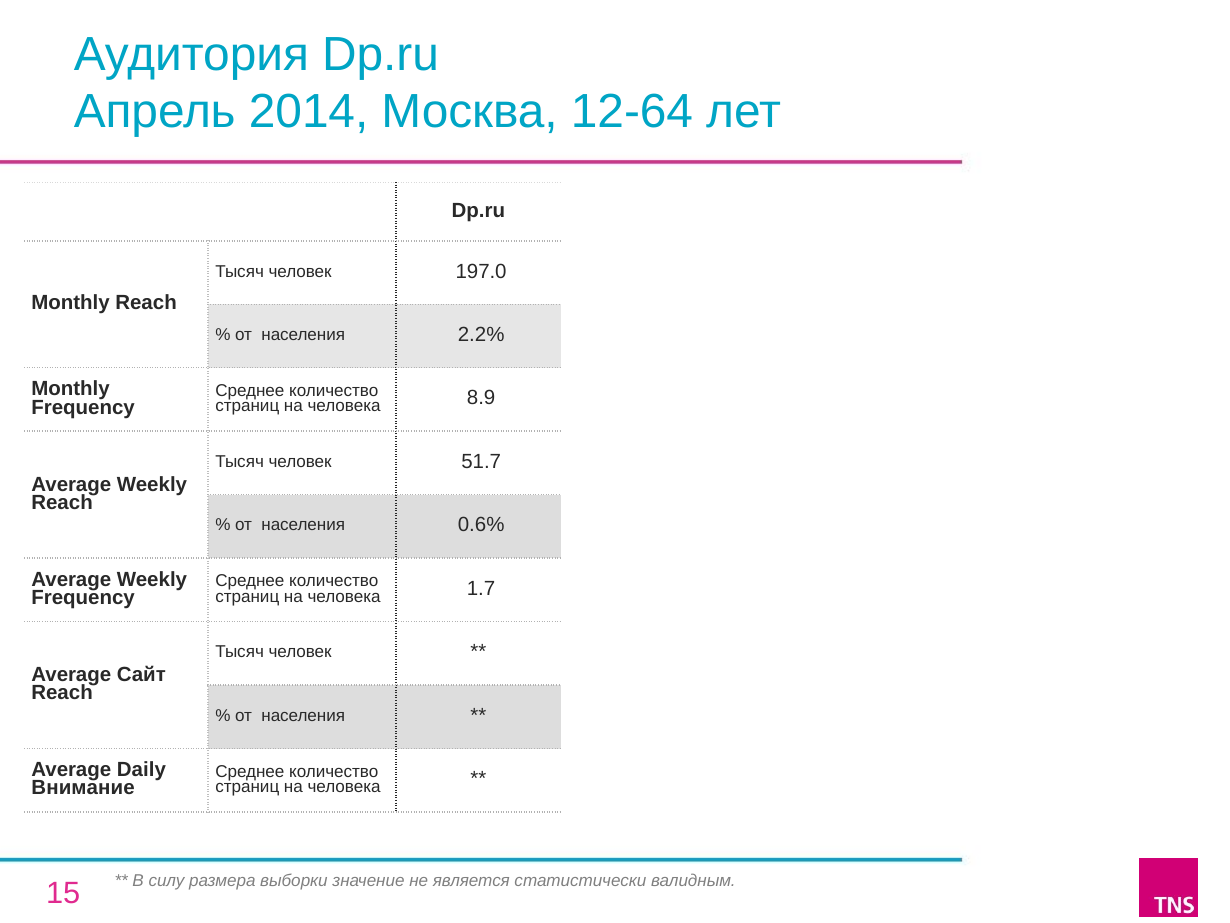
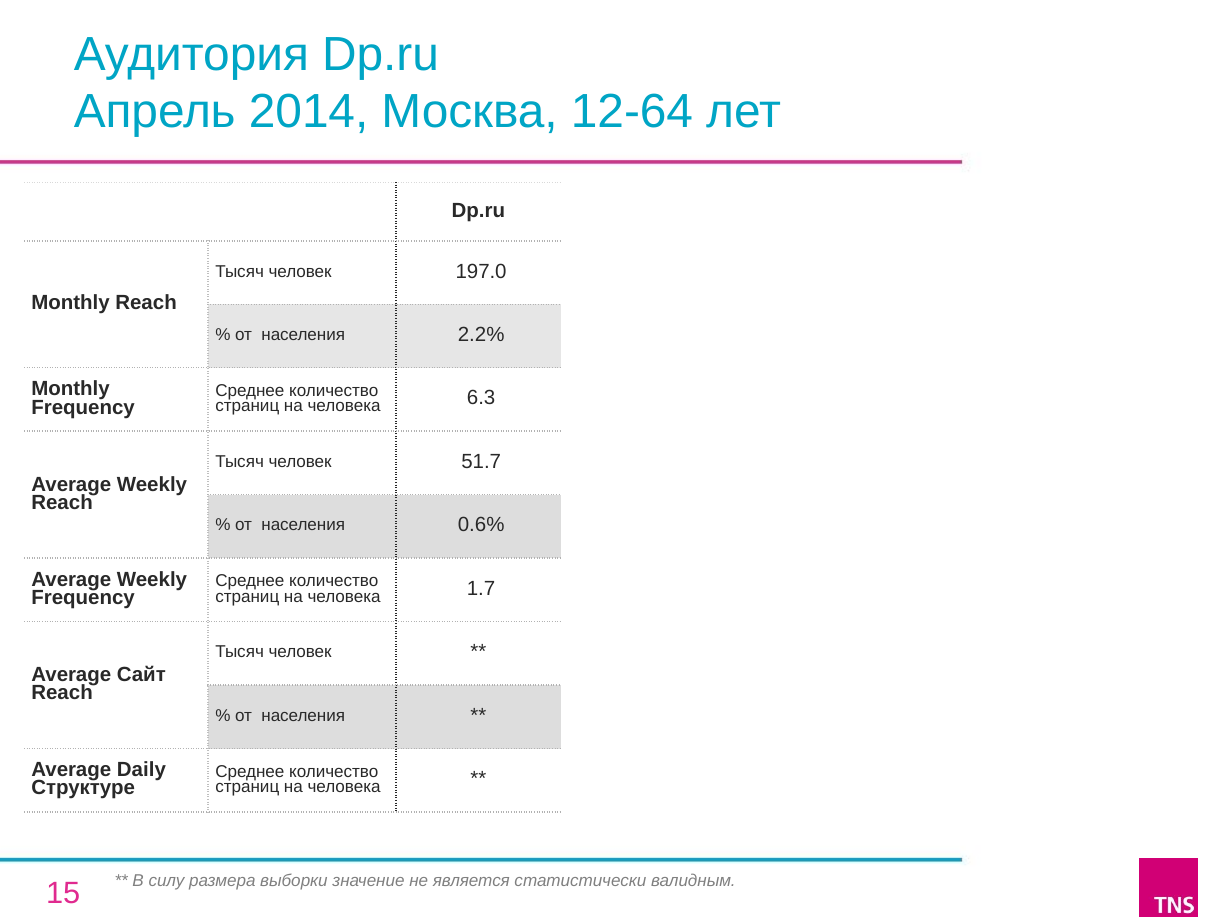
8.9: 8.9 -> 6.3
Внимание: Внимание -> Структуре
